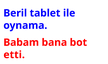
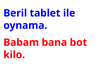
etti: etti -> kilo
